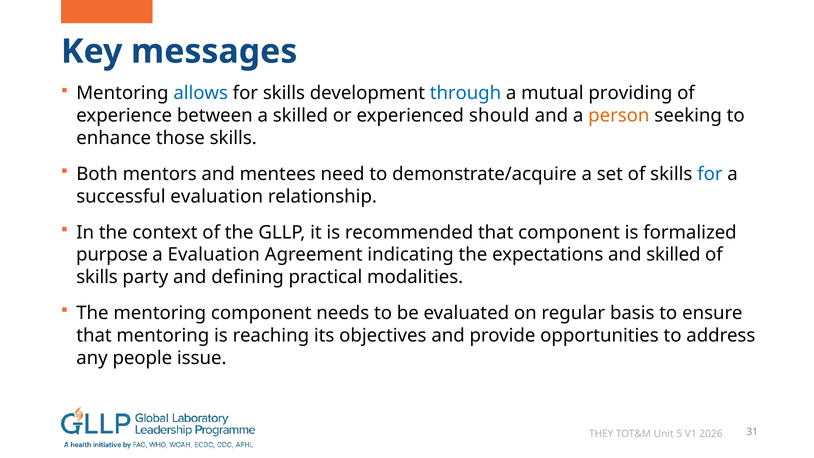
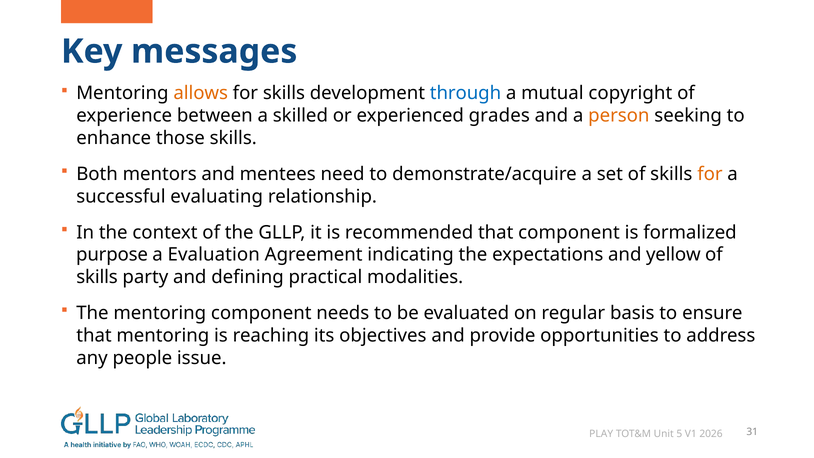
allows colour: blue -> orange
providing: providing -> copyright
should: should -> grades
for at (710, 174) colour: blue -> orange
successful evaluation: evaluation -> evaluating
and skilled: skilled -> yellow
THEY: THEY -> PLAY
